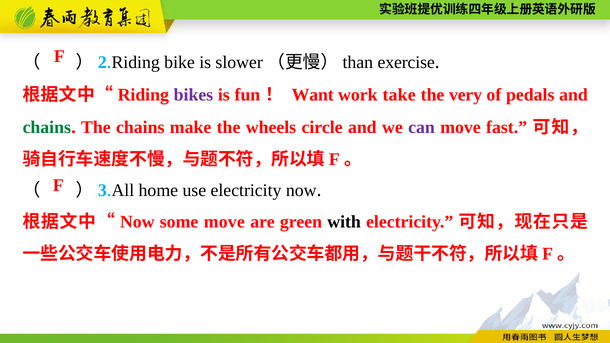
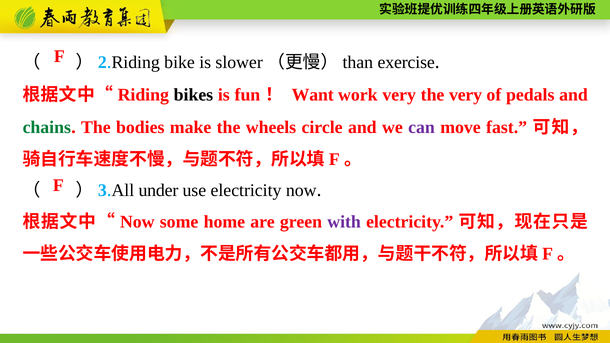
bikes colour: purple -> black
work take: take -> very
The chains: chains -> bodies
home: home -> under
some move: move -> home
with colour: black -> purple
